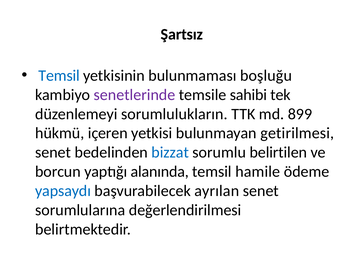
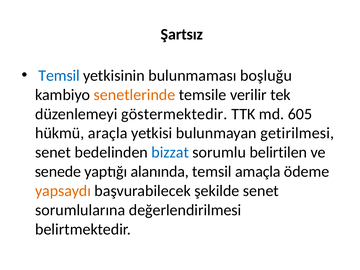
senetlerinde colour: purple -> orange
sahibi: sahibi -> verilir
sorumlulukların: sorumlulukların -> göstermektedir
899: 899 -> 605
içeren: içeren -> araçla
borcun: borcun -> senede
hamile: hamile -> amaçla
yapsaydı colour: blue -> orange
ayrılan: ayrılan -> şekilde
